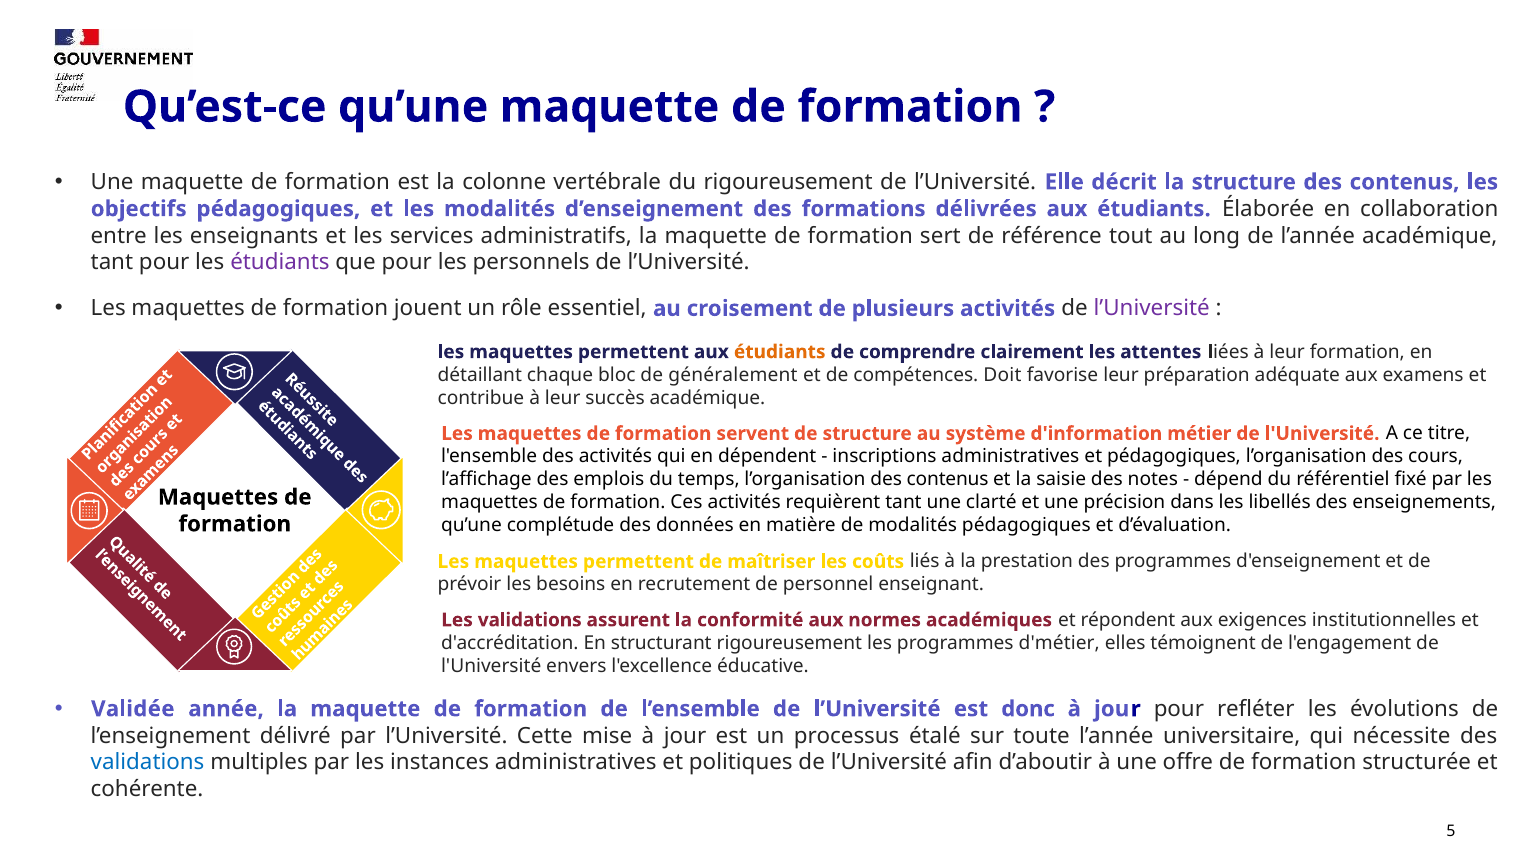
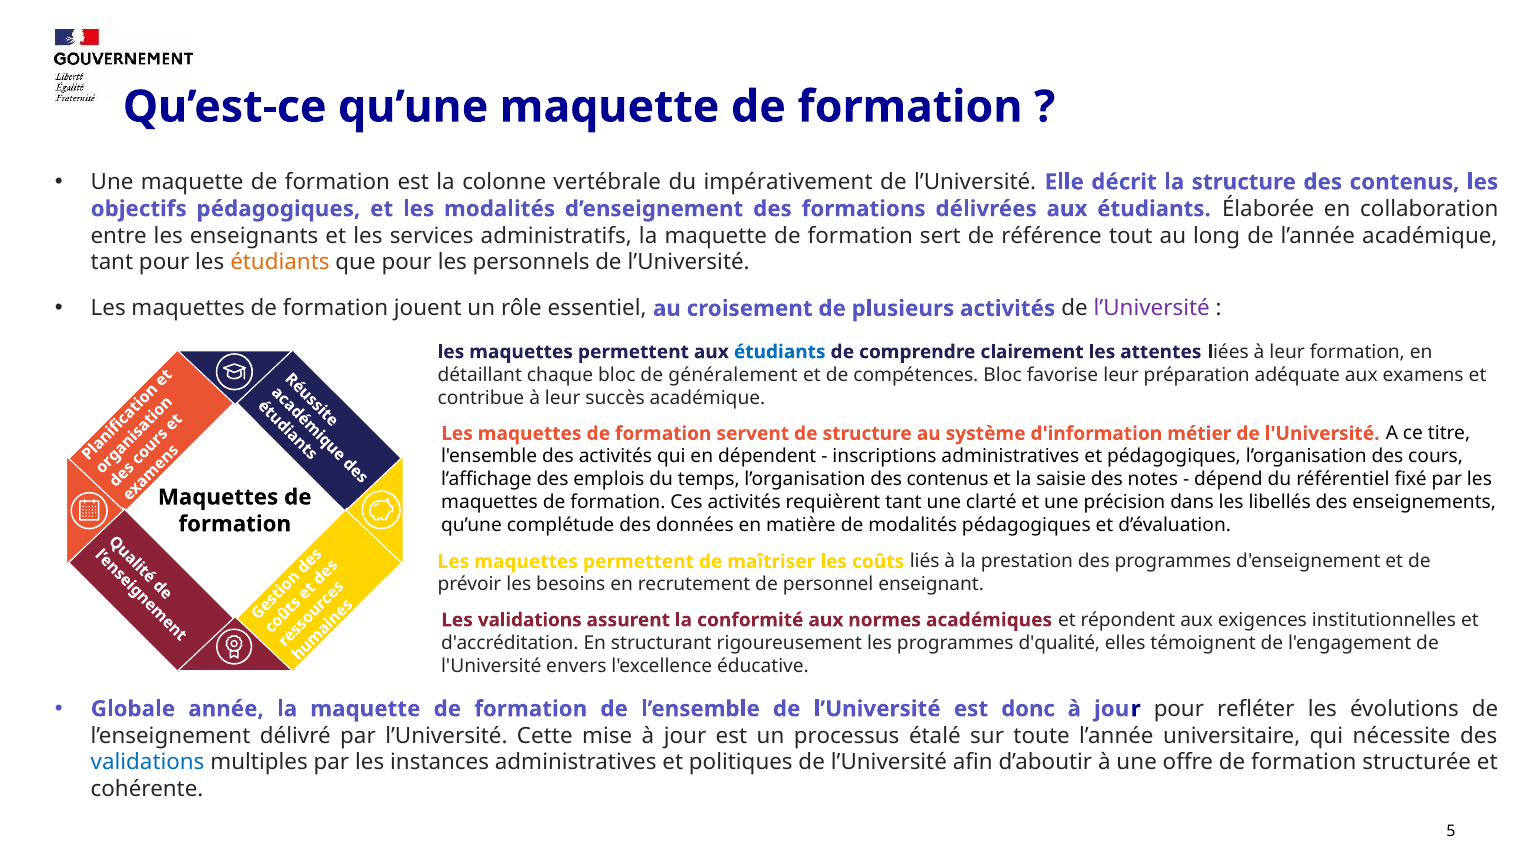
du rigoureusement: rigoureusement -> impérativement
étudiants at (280, 263) colour: purple -> orange
étudiants at (780, 352) colour: orange -> blue
compétences Doit: Doit -> Bloc
d'métier: d'métier -> d'qualité
Validée: Validée -> Globale
